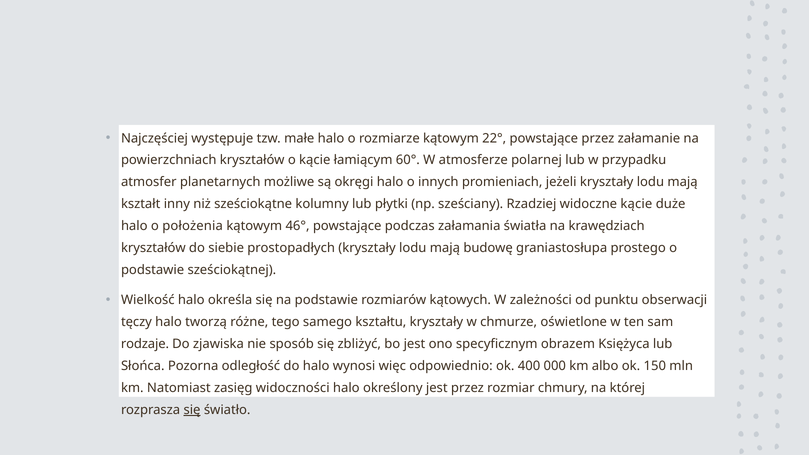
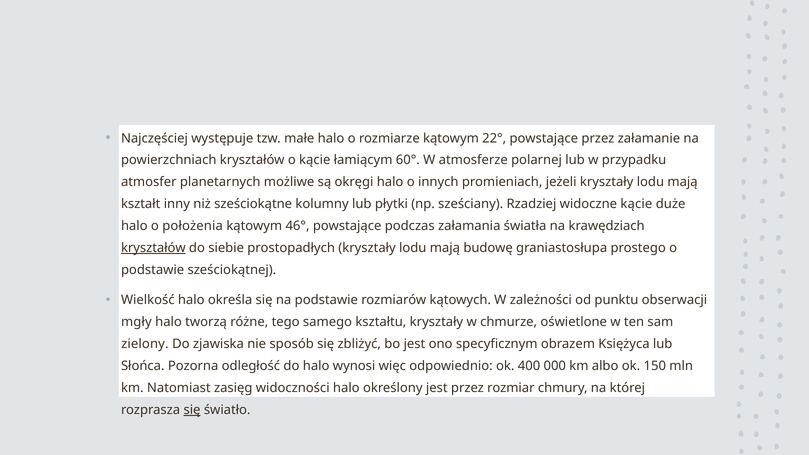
kryształów at (153, 248) underline: none -> present
tęczy: tęczy -> mgły
rodzaje: rodzaje -> zielony
